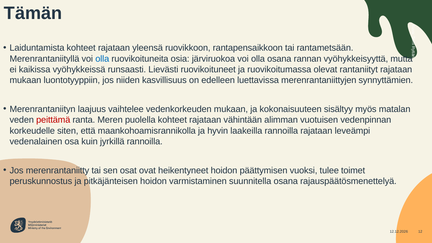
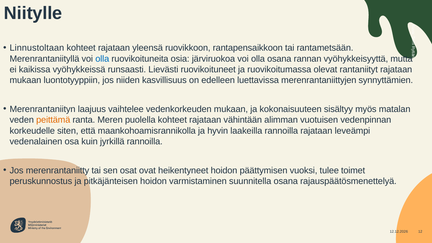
Tämän: Tämän -> Niitylle
Laiduntamista: Laiduntamista -> Linnustoltaan
peittämä colour: red -> orange
